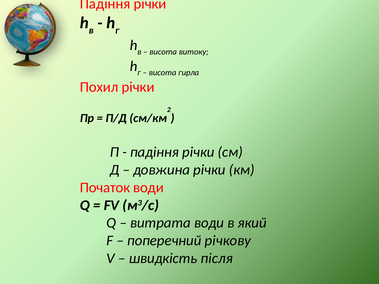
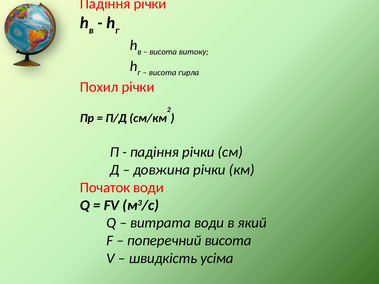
поперечний річкову: річкову -> висота
після: після -> усіма
